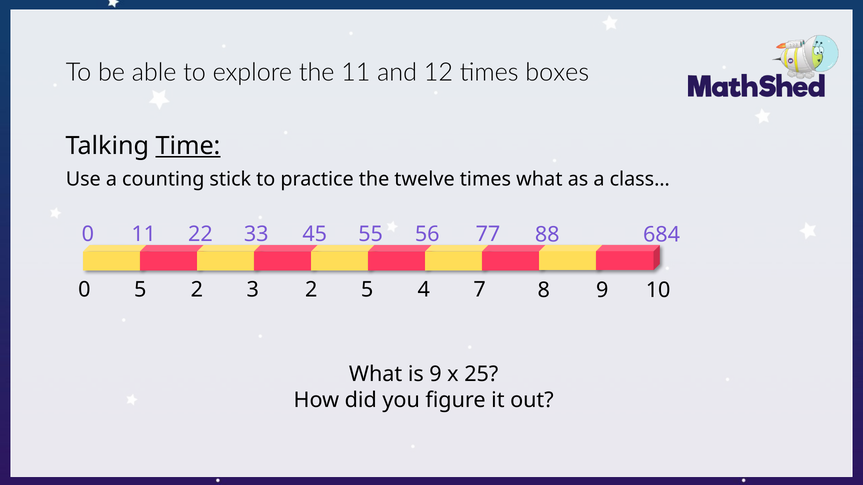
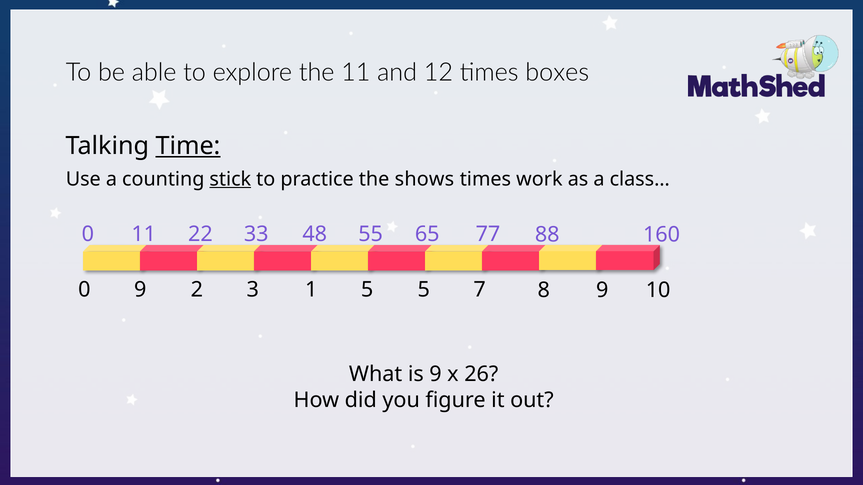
stick underline: none -> present
twelve: twelve -> shows
times what: what -> work
45: 45 -> 48
56: 56 -> 65
684: 684 -> 160
0 5: 5 -> 9
3 2: 2 -> 1
5 4: 4 -> 5
25: 25 -> 26
